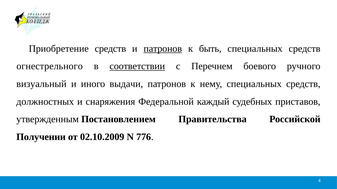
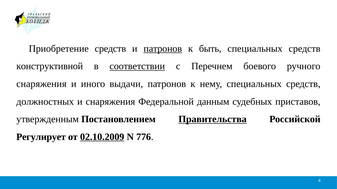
огнестрельного: огнестрельного -> конструктивной
визуальный at (41, 84): визуальный -> снаряжения
каждый: каждый -> данным
Правительства underline: none -> present
Получении: Получении -> Регулирует
02.10.2009 underline: none -> present
